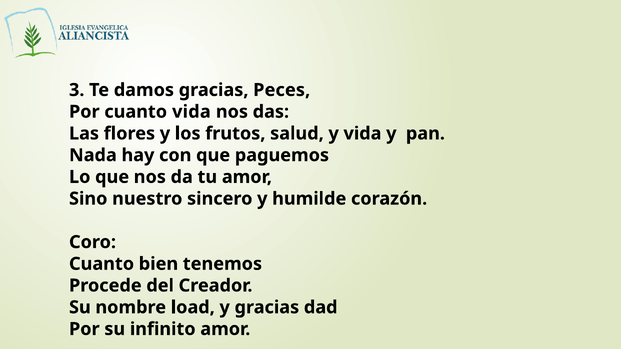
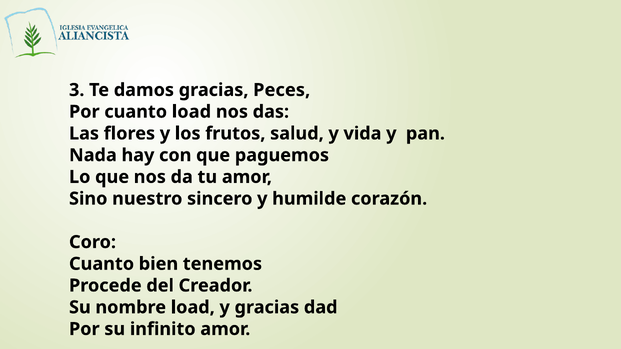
cuanto vida: vida -> load
